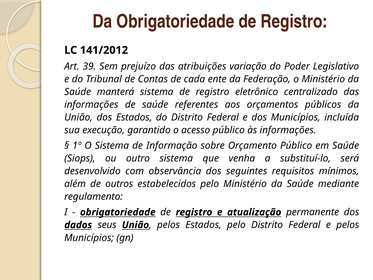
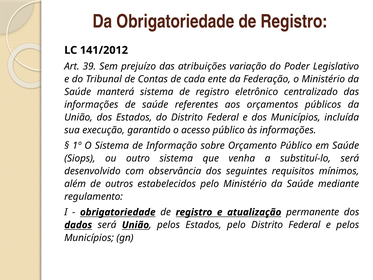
dados seus: seus -> será
